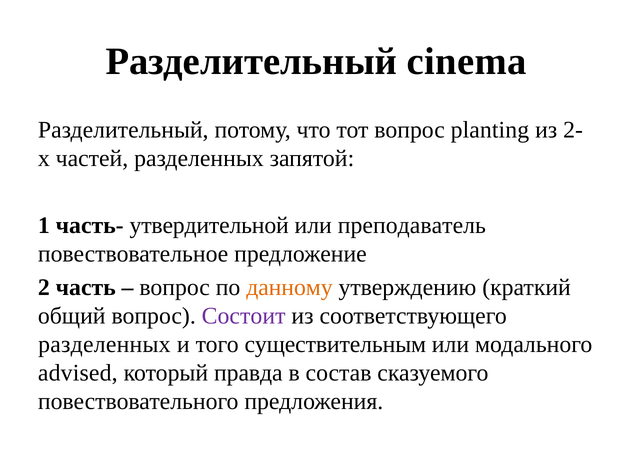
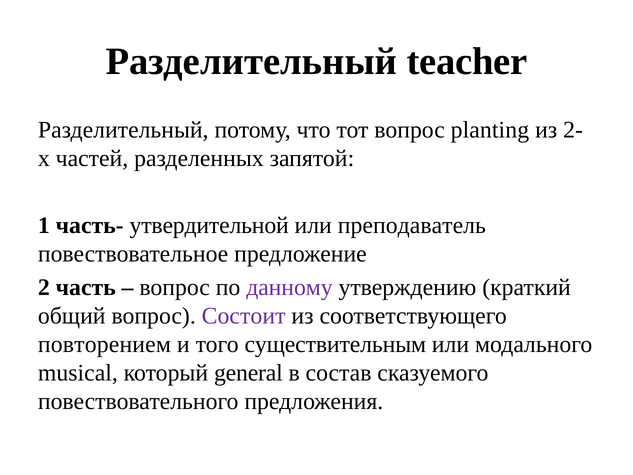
cinema: cinema -> teacher
данному colour: orange -> purple
разделенных at (104, 344): разделенных -> повторением
advised: advised -> musical
правда: правда -> general
